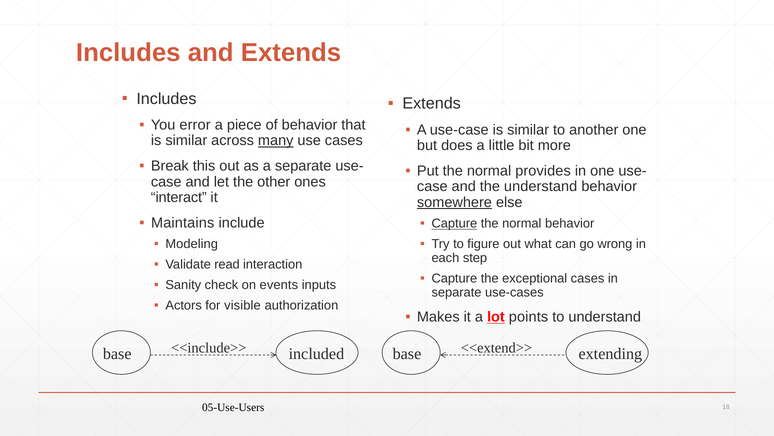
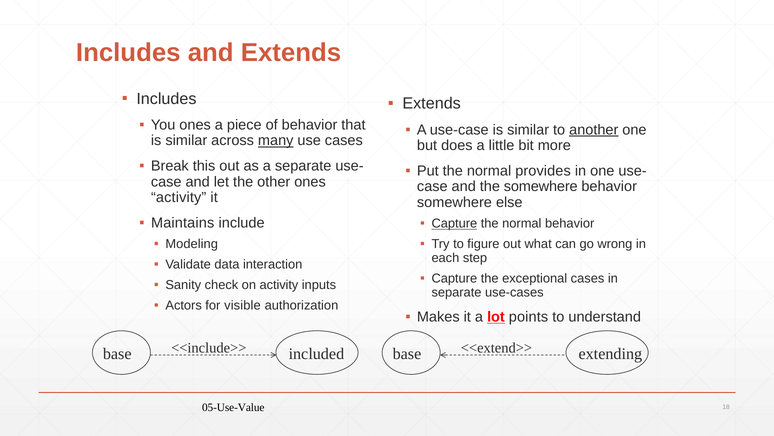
You error: error -> ones
another underline: none -> present
the understand: understand -> somewhere
interact at (179, 197): interact -> activity
somewhere at (454, 202) underline: present -> none
read: read -> data
on events: events -> activity
05-Use-Users: 05-Use-Users -> 05-Use-Value
